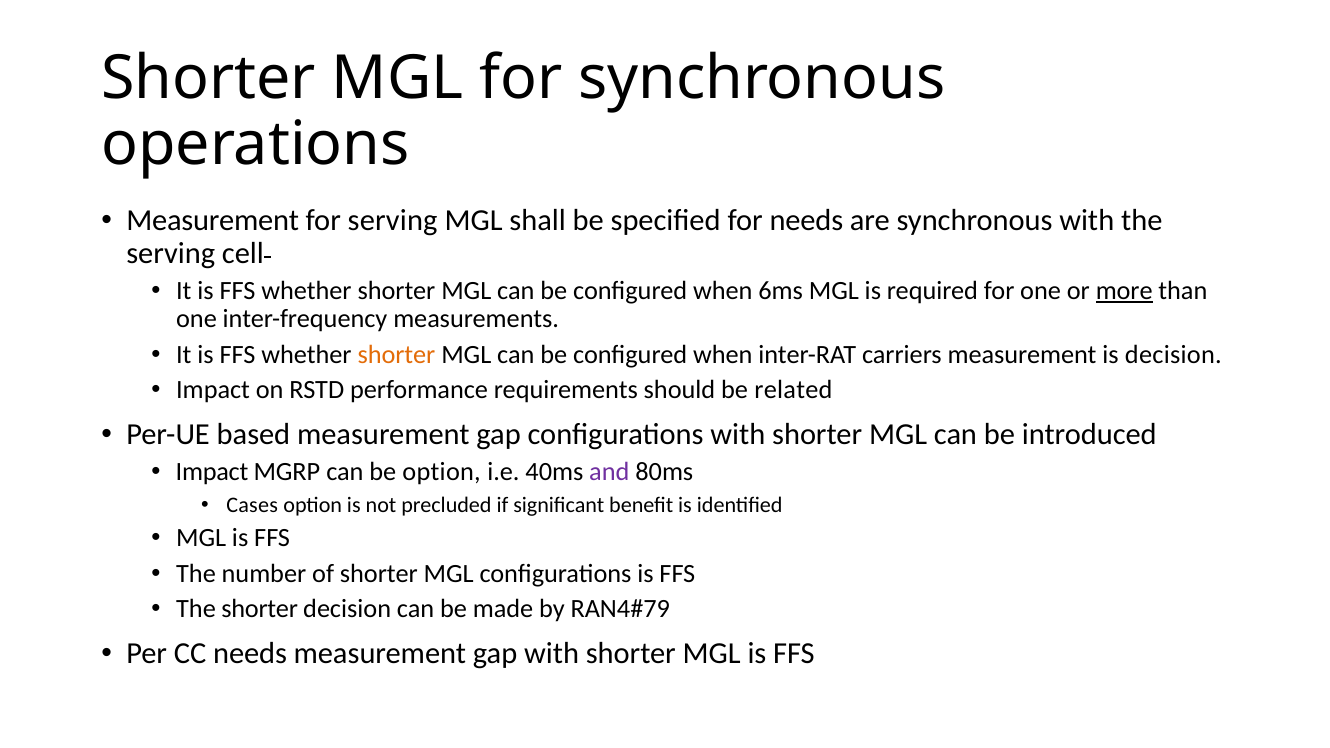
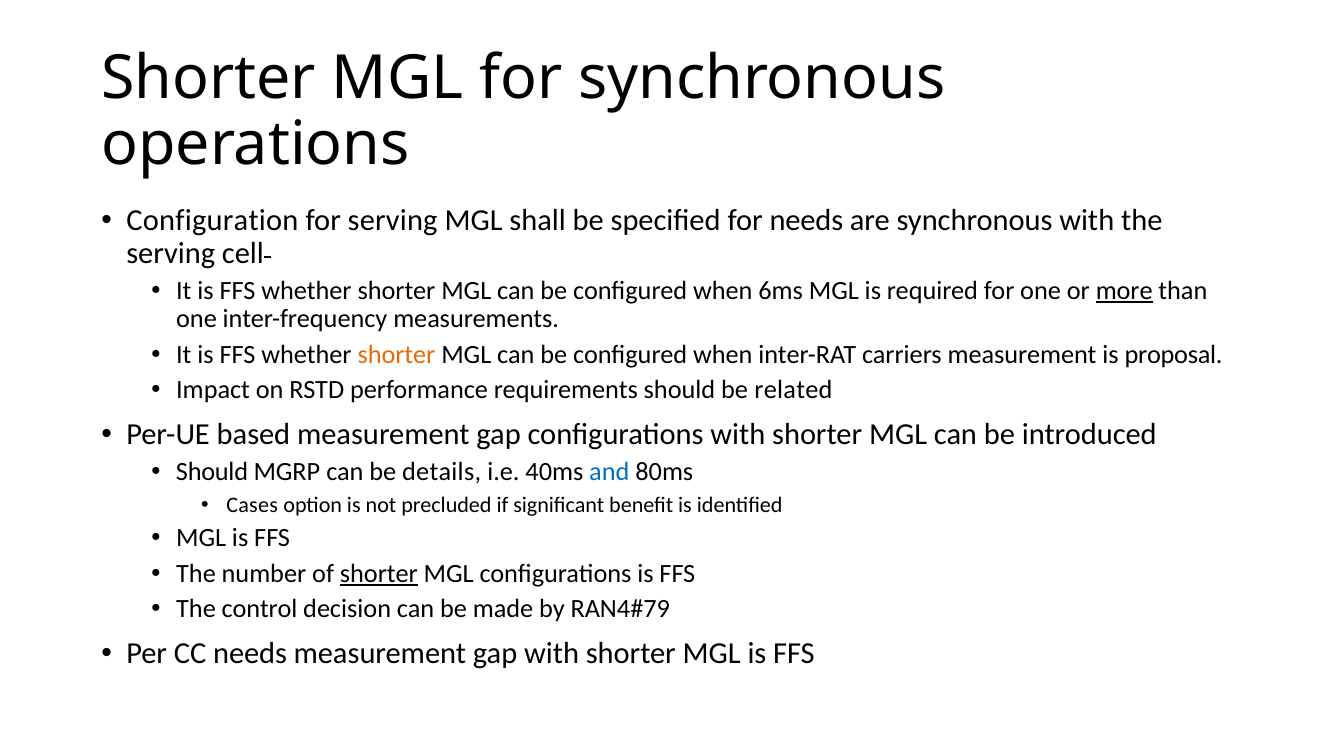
Measurement at (213, 220): Measurement -> Configuration
is decision: decision -> proposal
Impact at (212, 472): Impact -> Should
be option: option -> details
and colour: purple -> blue
shorter at (379, 574) underline: none -> present
The shorter: shorter -> control
